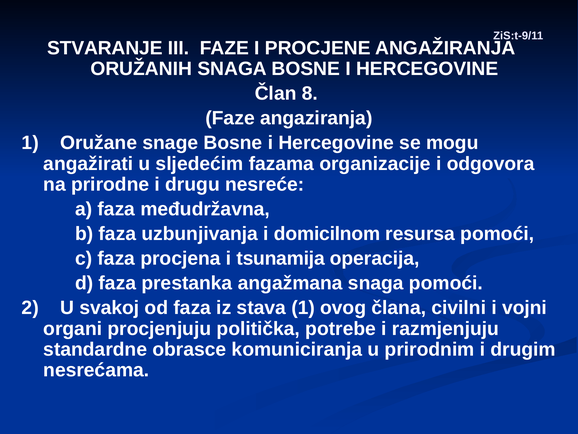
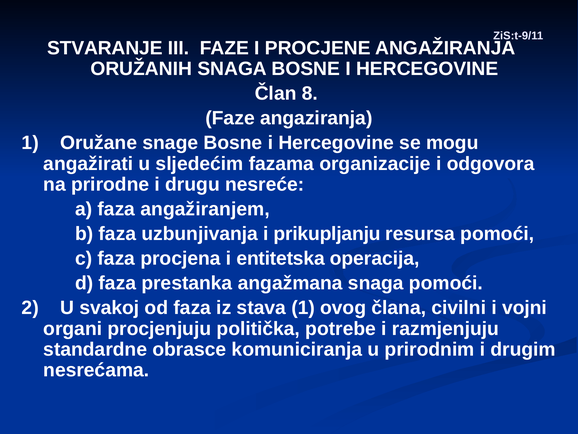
međudržavna: međudržavna -> angažiranjem
domicilnom: domicilnom -> prikupljanju
tsunamija: tsunamija -> entitetska
